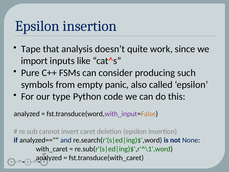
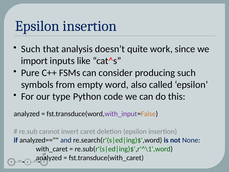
Tape at (31, 49): Tape -> Such
panic: panic -> word
